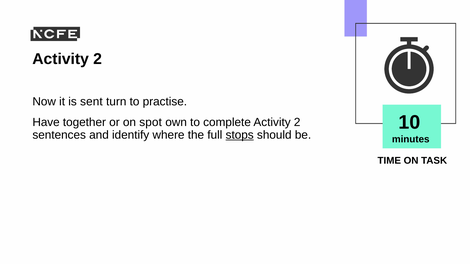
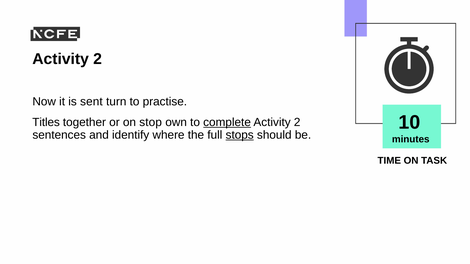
Have: Have -> Titles
spot: spot -> stop
complete underline: none -> present
